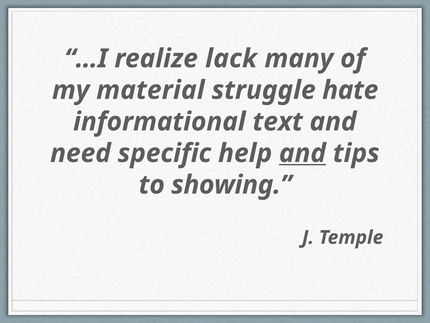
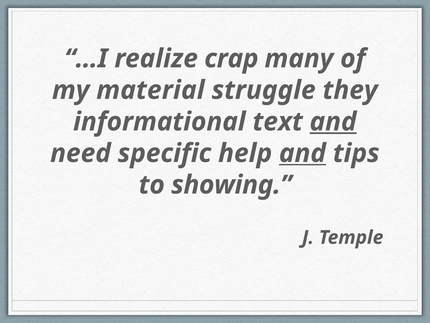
lack: lack -> crap
hate: hate -> they
and at (333, 122) underline: none -> present
